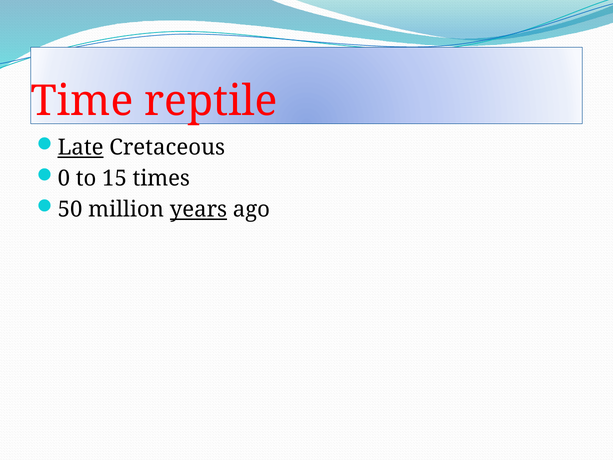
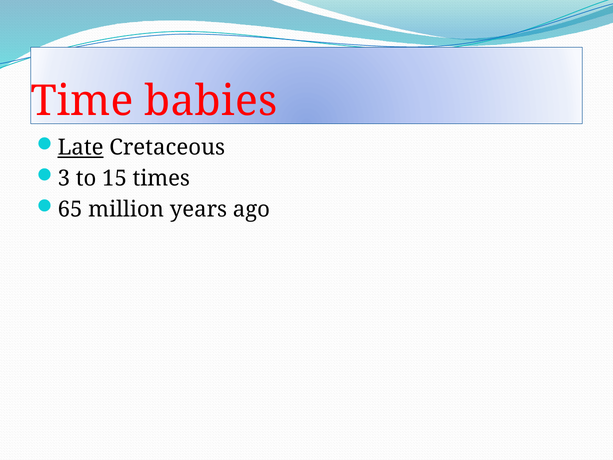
reptile: reptile -> babies
0: 0 -> 3
50: 50 -> 65
years underline: present -> none
